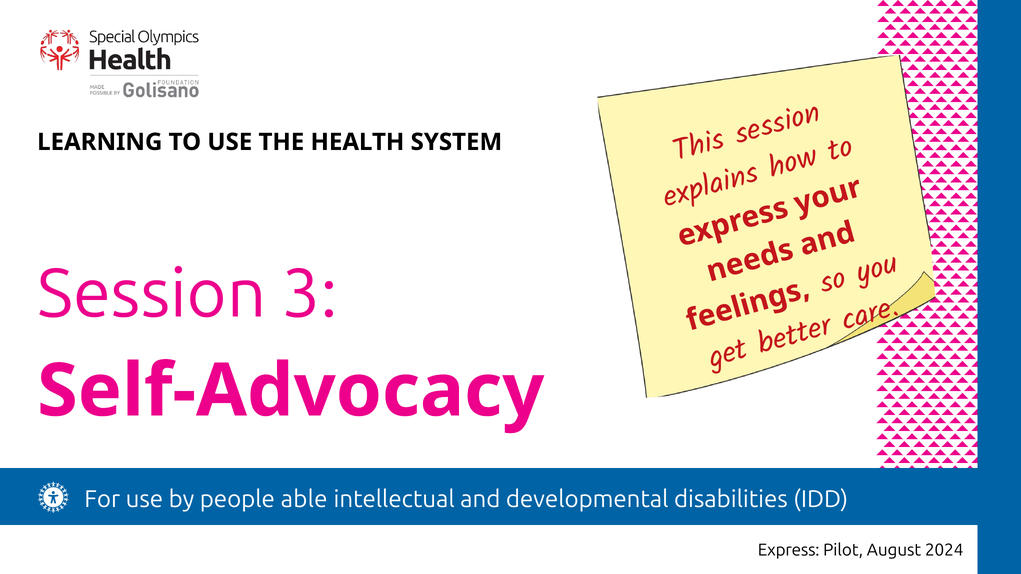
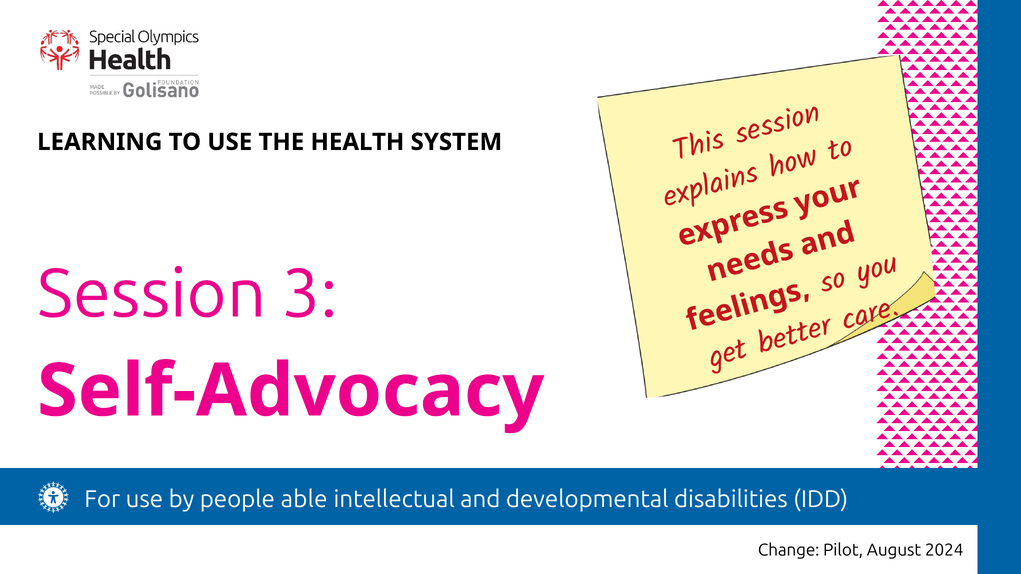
Express: Express -> Change
